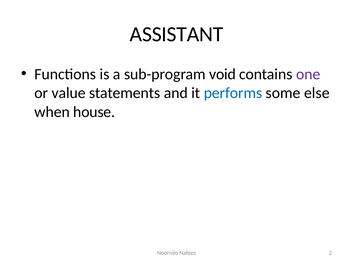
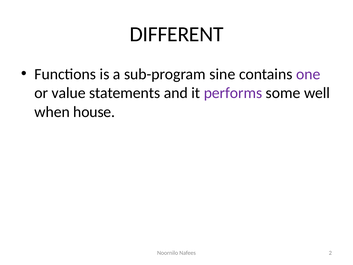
ASSISTANT: ASSISTANT -> DIFFERENT
void: void -> sine
performs colour: blue -> purple
else: else -> well
